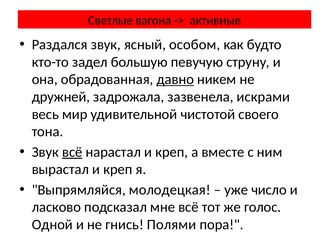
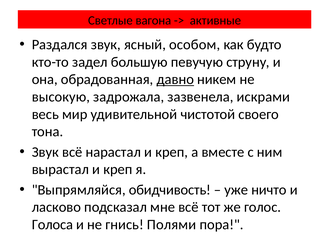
дружней: дружней -> высокую
всё at (72, 152) underline: present -> none
молодецкая: молодецкая -> обидчивость
число: число -> ничто
Одной: Одной -> Голоса
